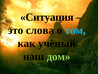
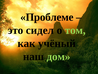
Ситуация: Ситуация -> Проблеме
слова: слова -> сидел
том colour: light blue -> light green
